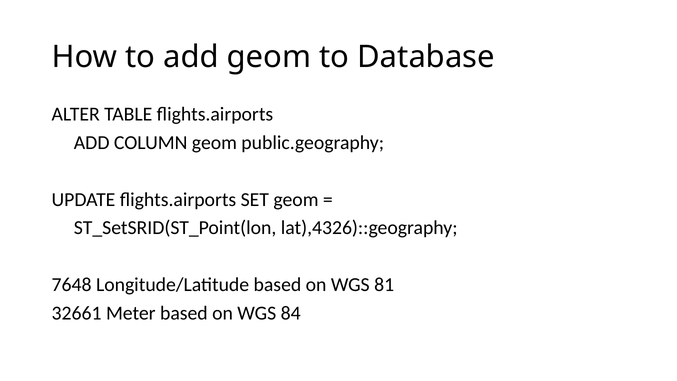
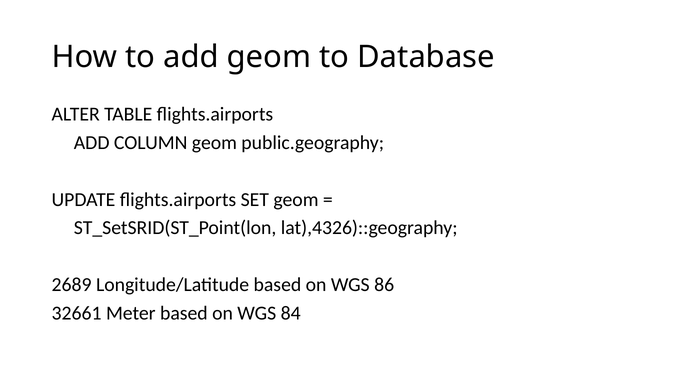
7648: 7648 -> 2689
81: 81 -> 86
